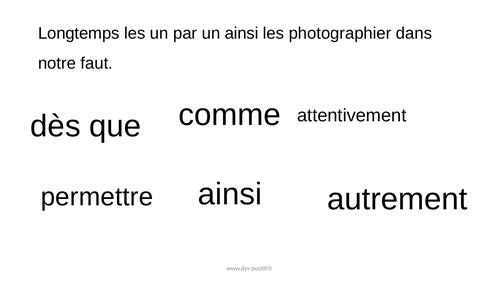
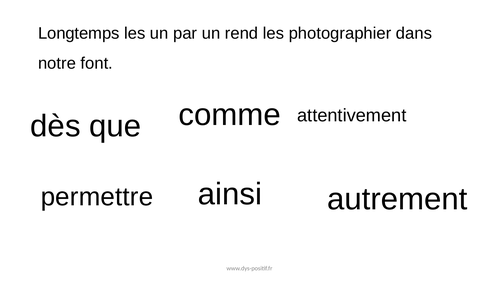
un ainsi: ainsi -> rend
faut: faut -> font
